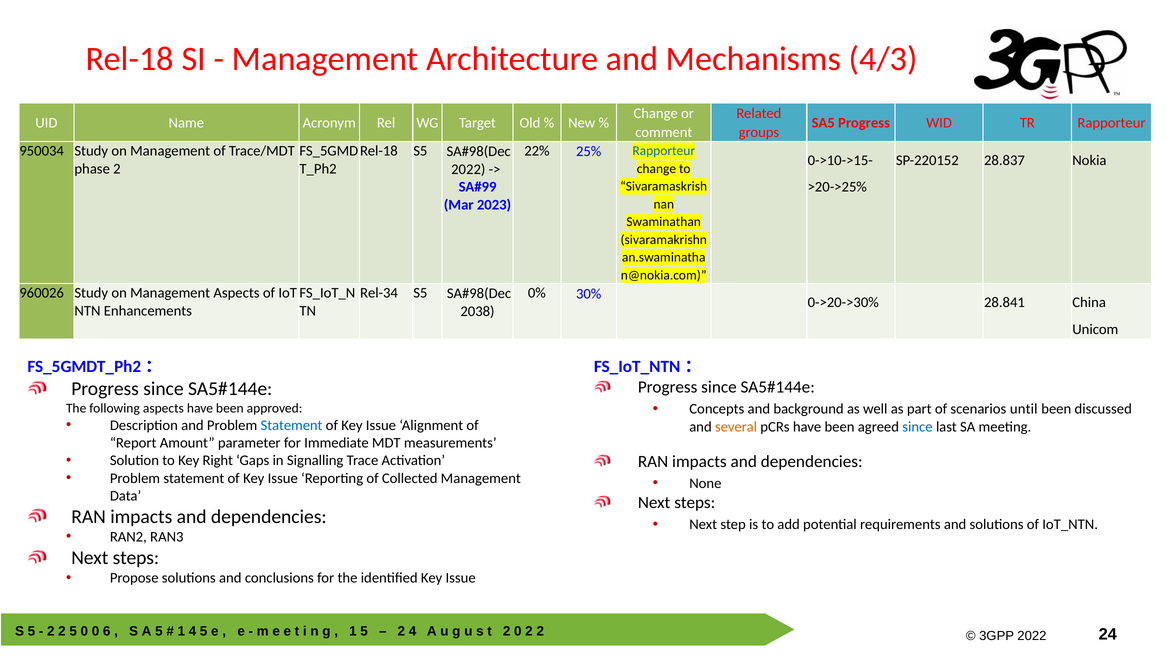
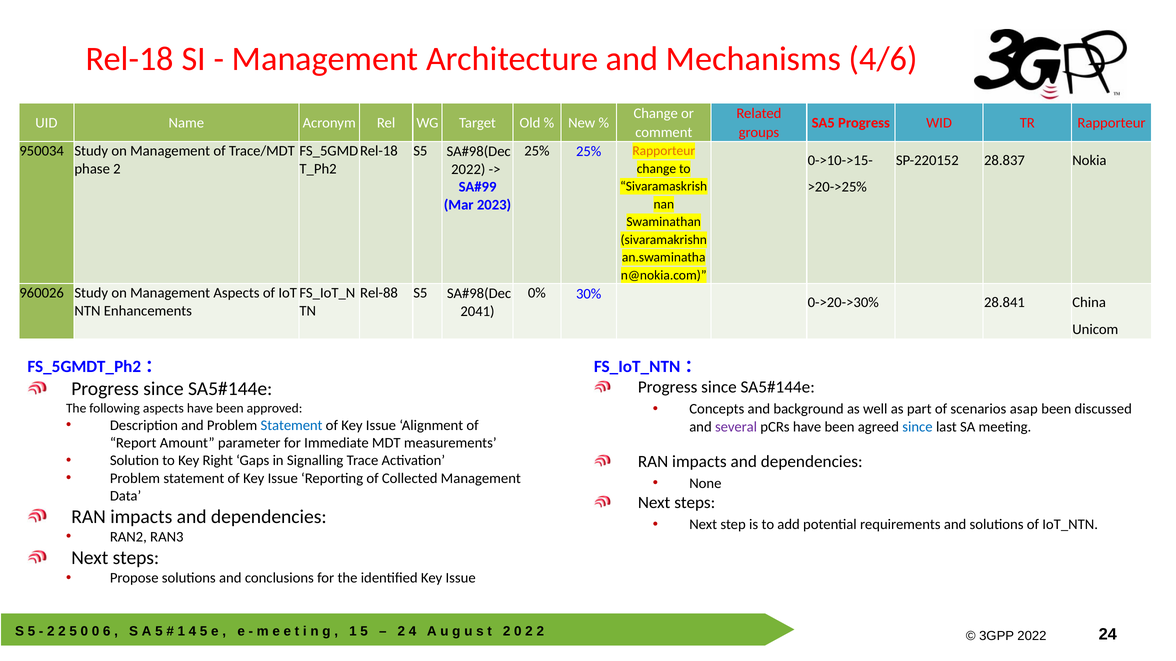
4/3: 4/3 -> 4/6
22% at (537, 151): 22% -> 25%
Rapporteur at (664, 151) colour: blue -> orange
Rel-34: Rel-34 -> Rel-88
2038: 2038 -> 2041
until: until -> asap
several colour: orange -> purple
